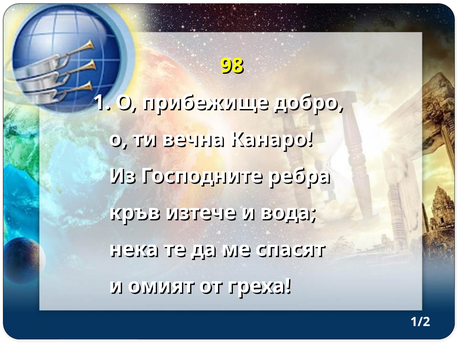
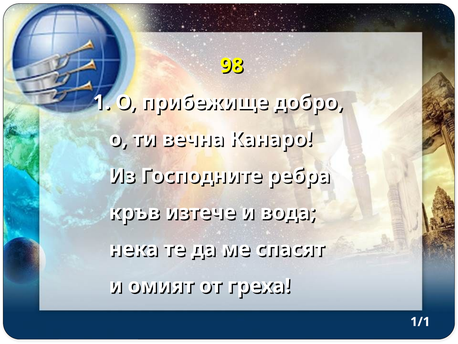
1/2: 1/2 -> 1/1
